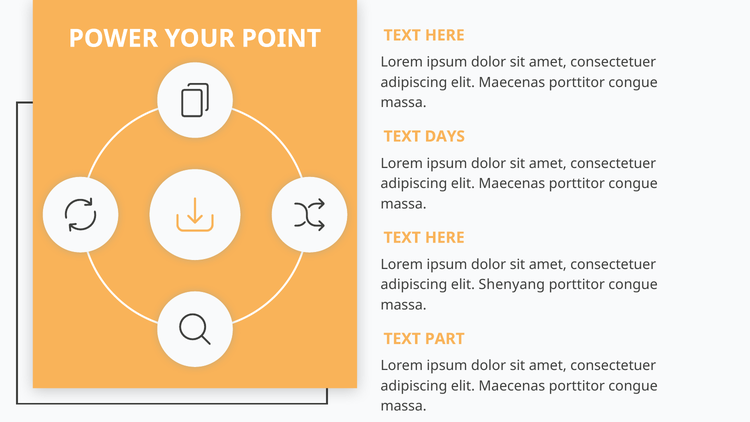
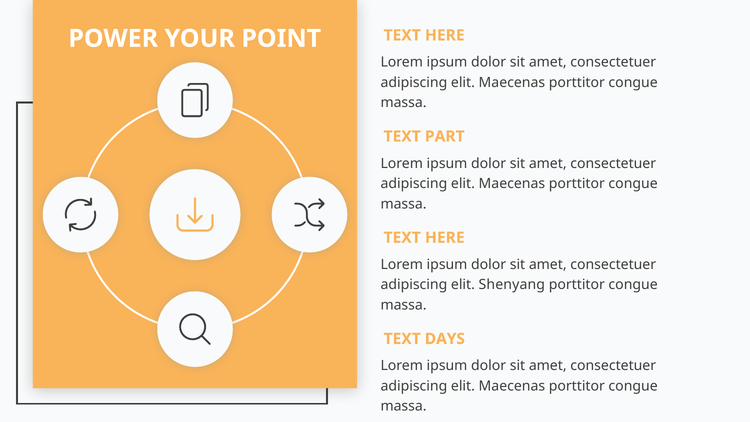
DAYS: DAYS -> PART
PART: PART -> DAYS
